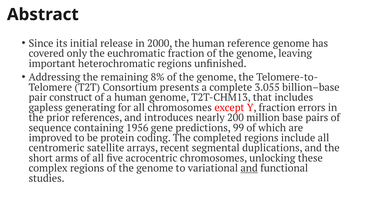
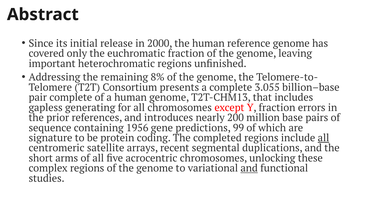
pair construct: construct -> complete
improved: improved -> signature
all at (324, 138) underline: none -> present
